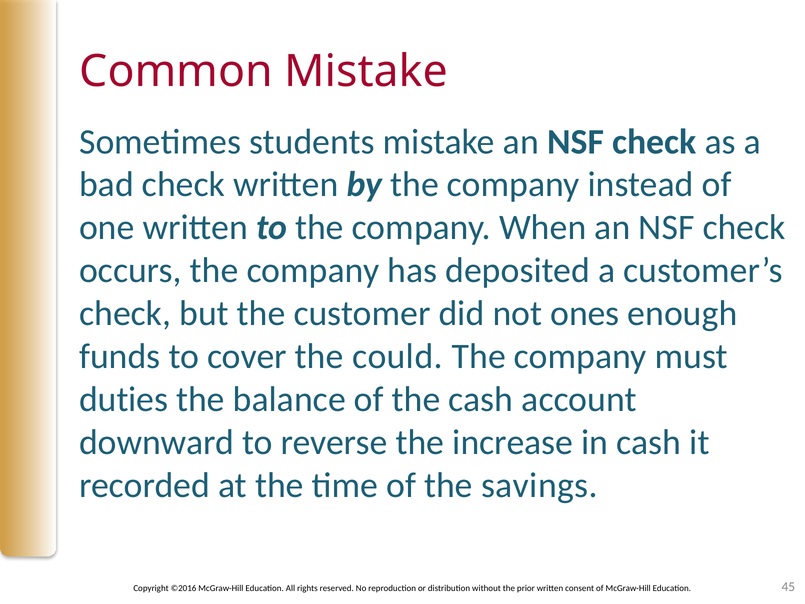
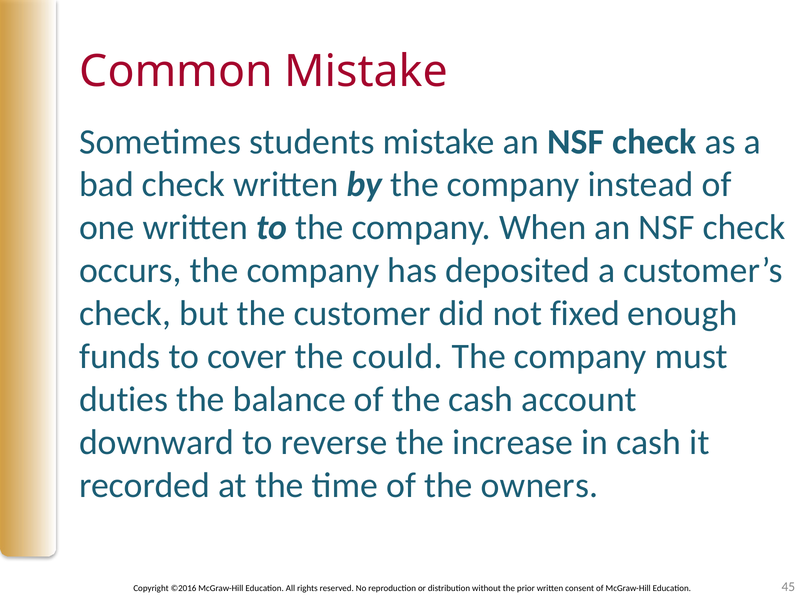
ones: ones -> fixed
savings: savings -> owners
